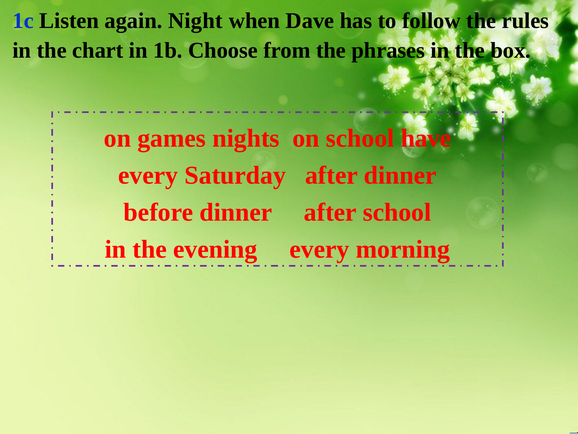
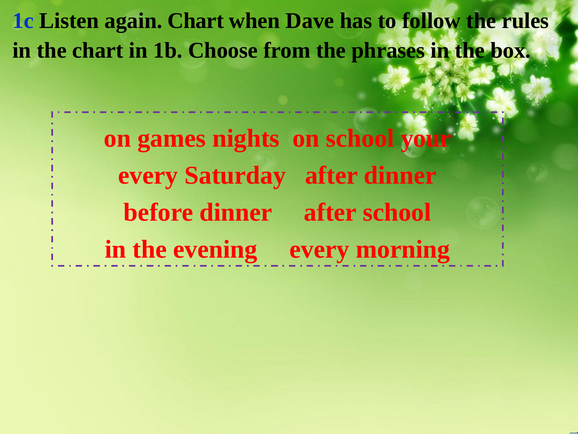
again Night: Night -> Chart
have: have -> your
